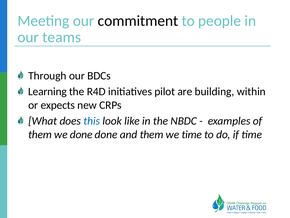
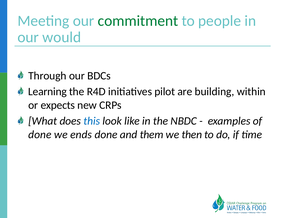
commitment colour: black -> green
teams: teams -> would
them at (40, 134): them -> done
we done: done -> ends
we time: time -> then
